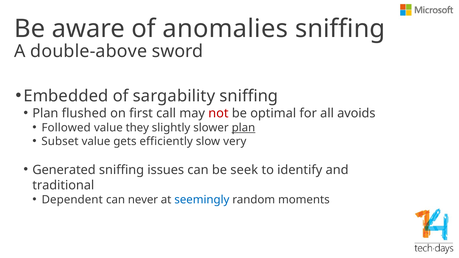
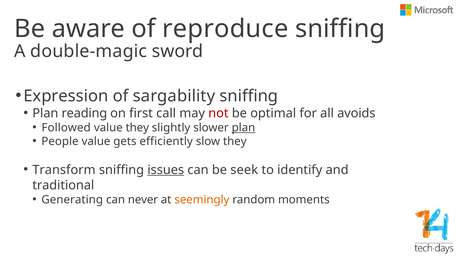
anomalies: anomalies -> reproduce
double-above: double-above -> double-magic
Embedded: Embedded -> Expression
flushed: flushed -> reading
Subset: Subset -> People
slow very: very -> they
Generated: Generated -> Transform
issues underline: none -> present
Dependent: Dependent -> Generating
seemingly colour: blue -> orange
